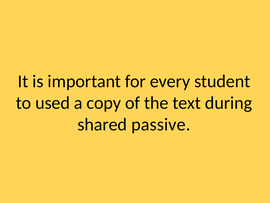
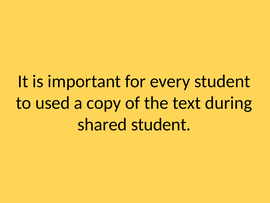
shared passive: passive -> student
